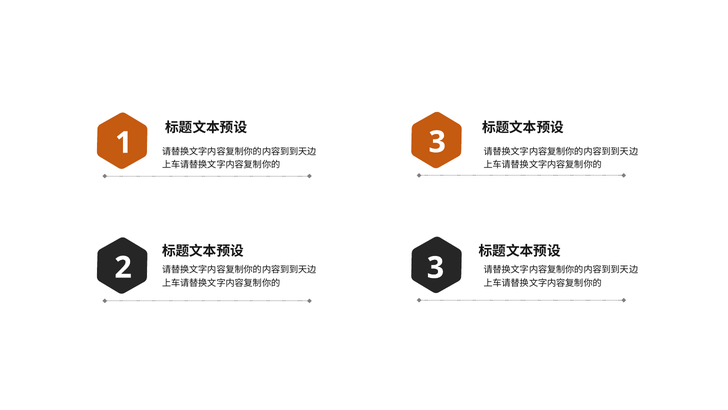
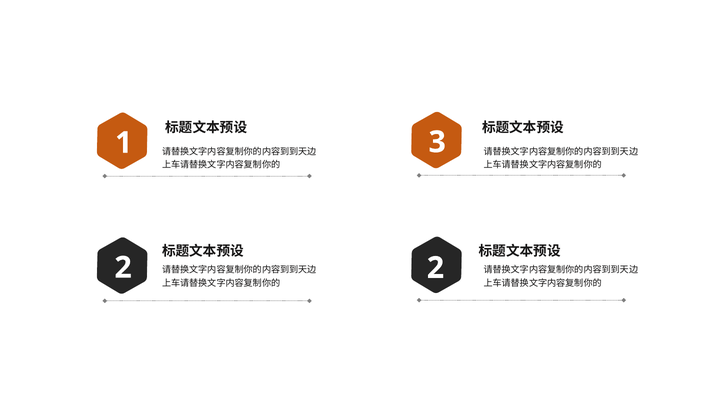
2 3: 3 -> 2
